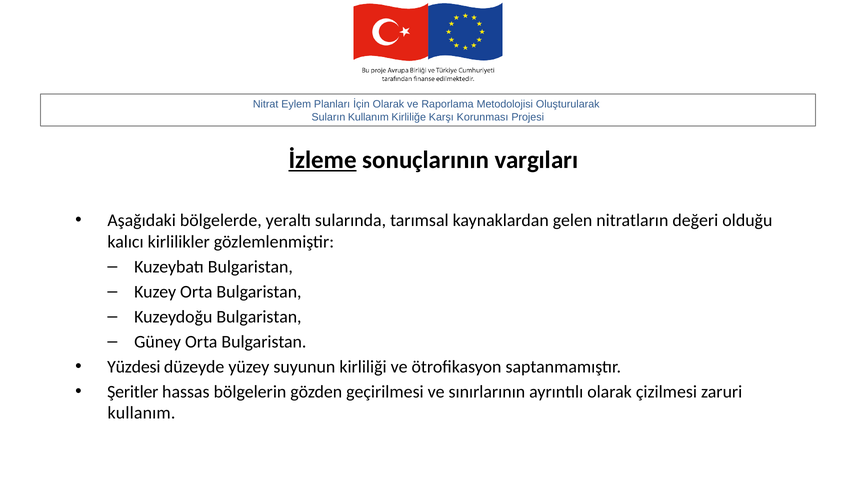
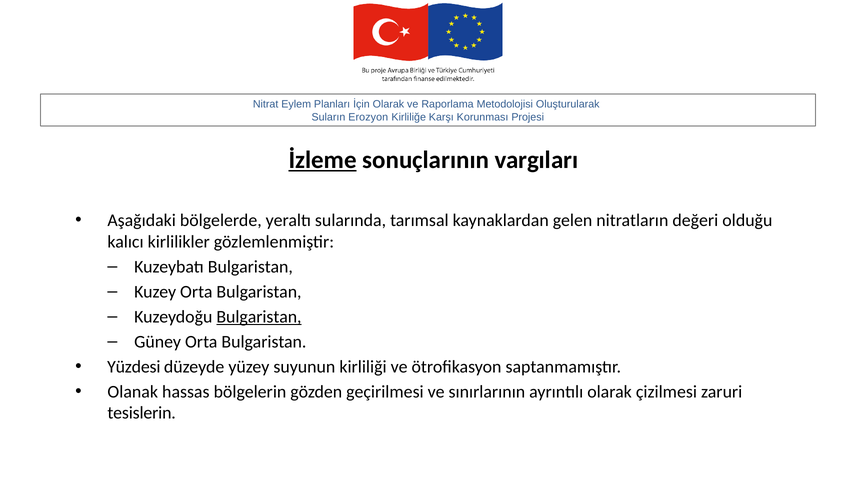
Kullanım at (368, 117): Kullanım -> Erozyon
Bulgaristan at (259, 317) underline: none -> present
Şeritler: Şeritler -> Olanak
kullanım at (141, 413): kullanım -> tesislerin
